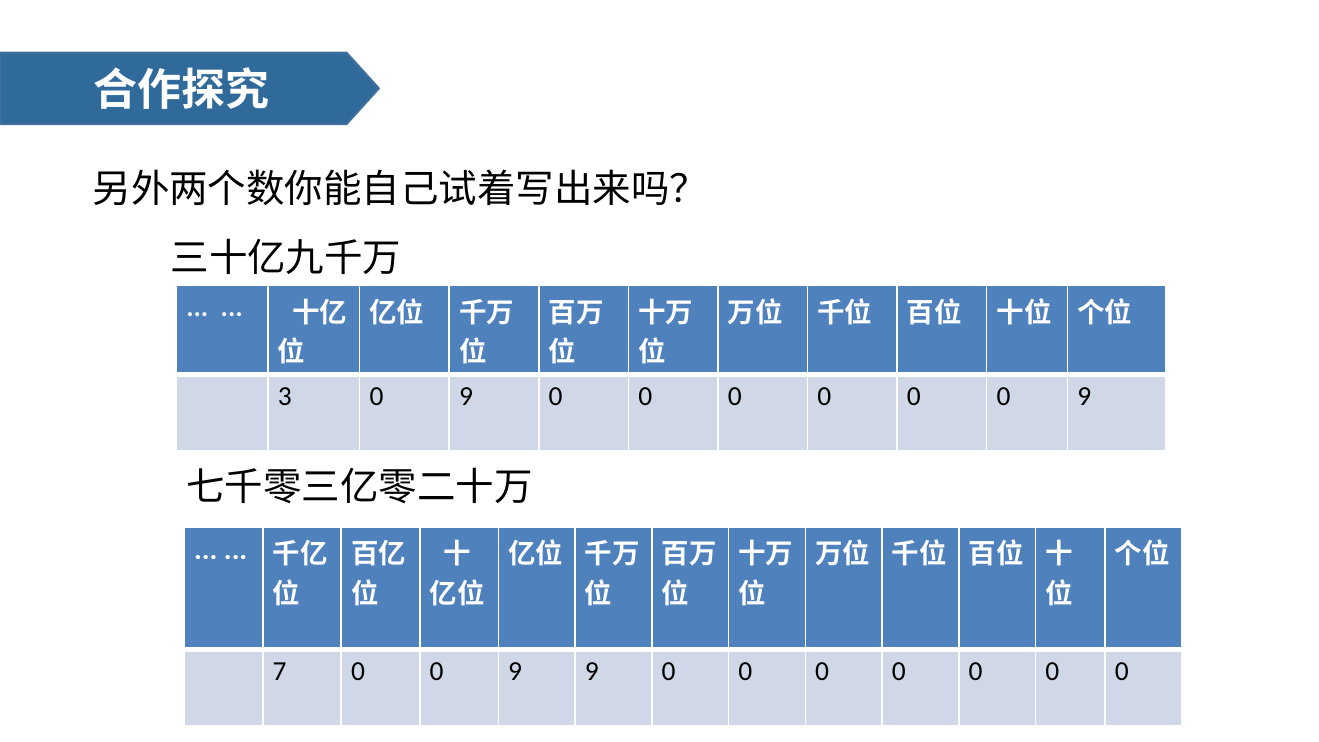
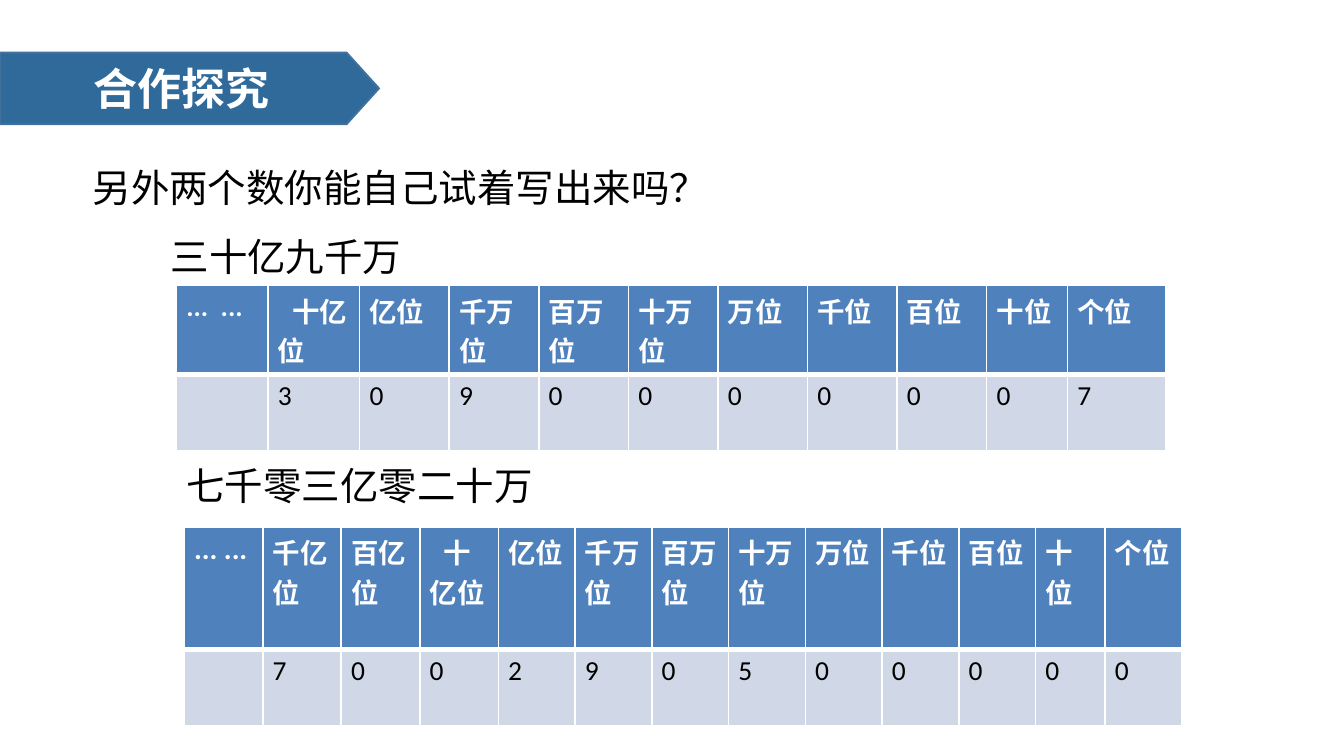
0 0 0 9: 9 -> 7
7 0 0 9: 9 -> 2
0 at (745, 672): 0 -> 5
